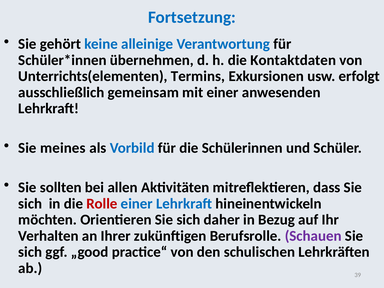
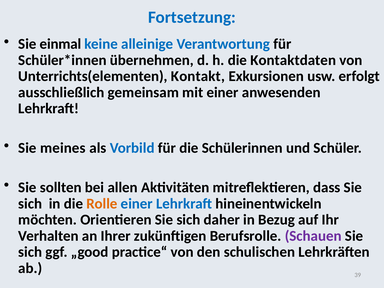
gehört: gehört -> einmal
Termins: Termins -> Kontakt
Rolle colour: red -> orange
